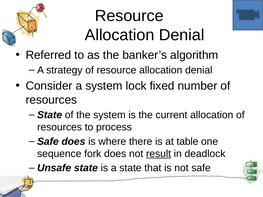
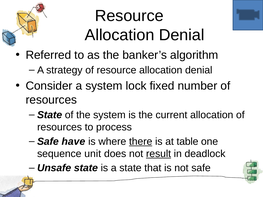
Safe does: does -> have
there underline: none -> present
fork: fork -> unit
